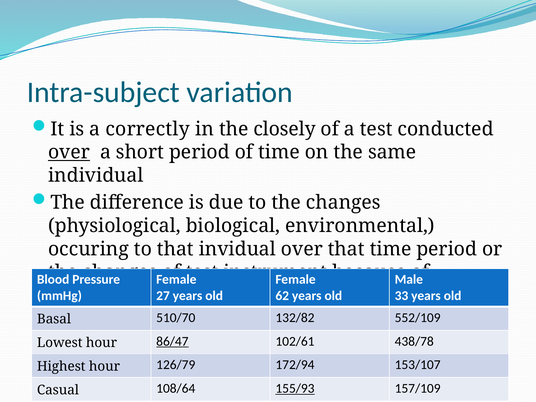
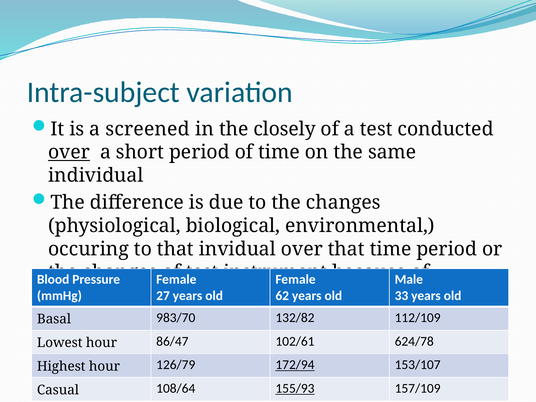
correctly: correctly -> screened
510/70: 510/70 -> 983/70
552/109: 552/109 -> 112/109
86/47 underline: present -> none
438/78: 438/78 -> 624/78
172/94 underline: none -> present
